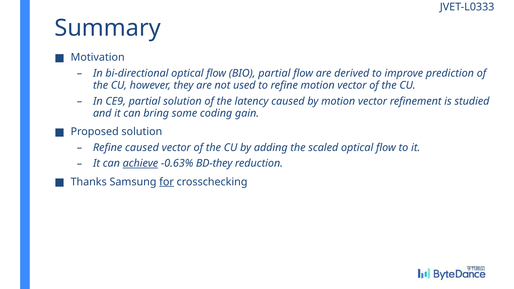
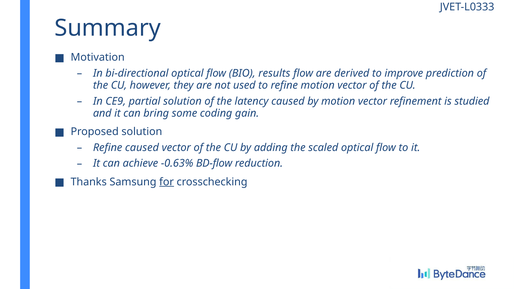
BIO partial: partial -> results
achieve underline: present -> none
BD-they: BD-they -> BD-flow
